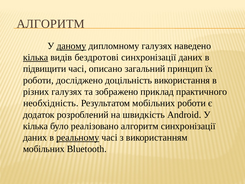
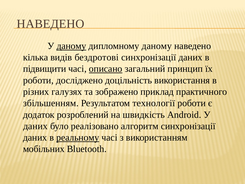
АЛГОРИТМ at (51, 24): АЛГОРИТМ -> НАВЕДЕНО
дипломному галузях: галузях -> даному
кілька at (36, 57) underline: present -> none
описано underline: none -> present
необхідність: необхідність -> збільшенням
Результатом мобільних: мобільних -> технології
кілька at (36, 126): кілька -> даних
